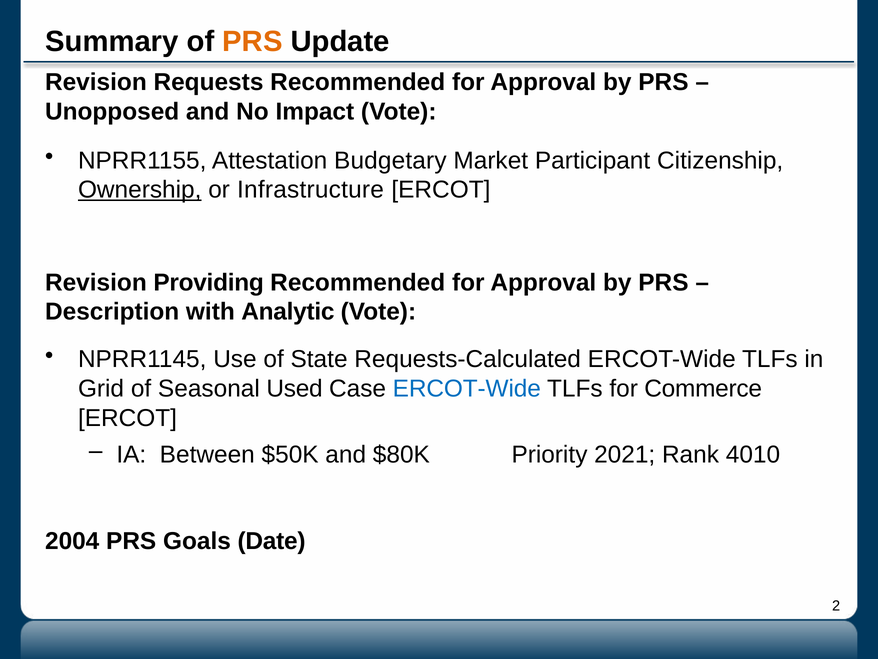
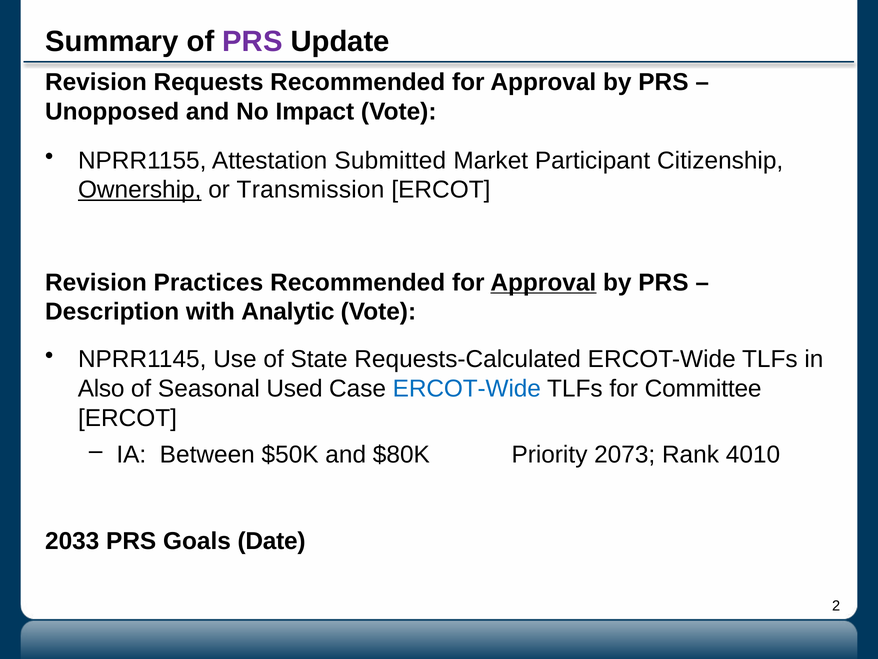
PRS at (252, 41) colour: orange -> purple
Budgetary: Budgetary -> Submitted
Infrastructure: Infrastructure -> Transmission
Providing: Providing -> Practices
Approval at (543, 282) underline: none -> present
Grid: Grid -> Also
Commerce: Commerce -> Committee
2021: 2021 -> 2073
2004: 2004 -> 2033
